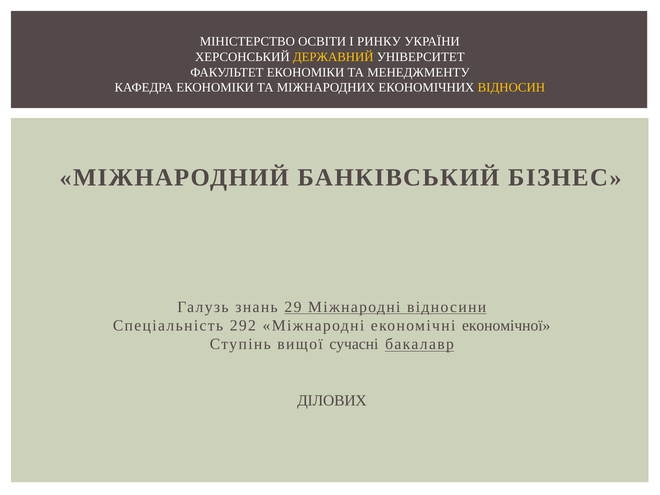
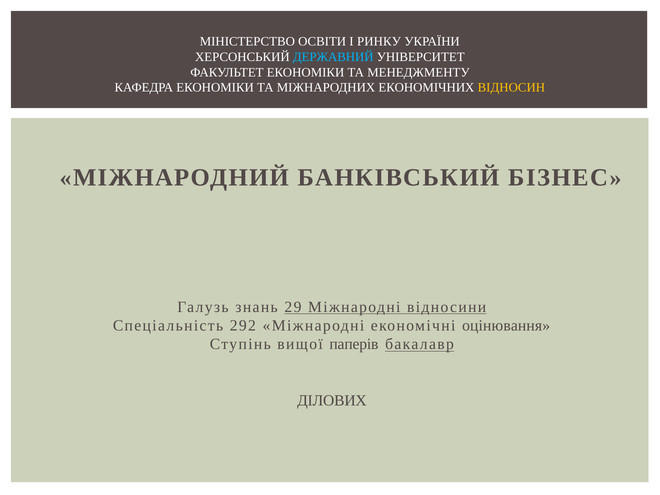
ДЕРЖАВНИЙ colour: yellow -> light blue
економічної: економічної -> оцінювання
сучасні: сучасні -> паперів
